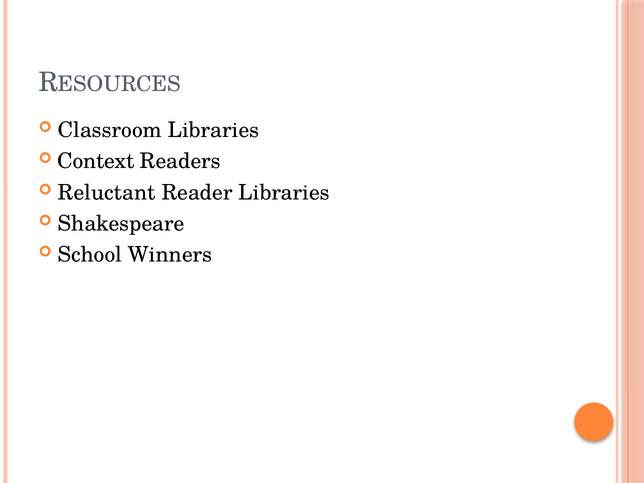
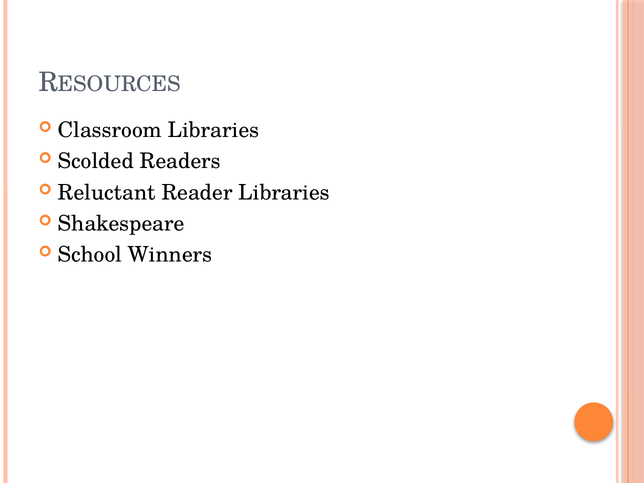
Context: Context -> Scolded
